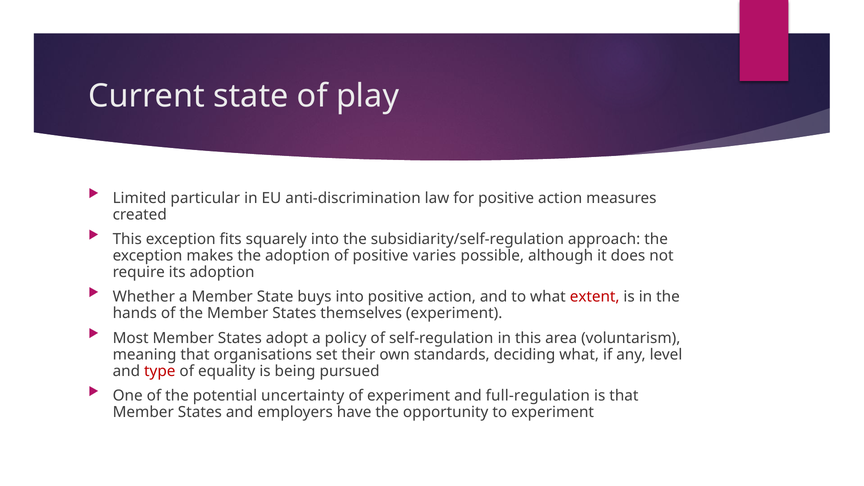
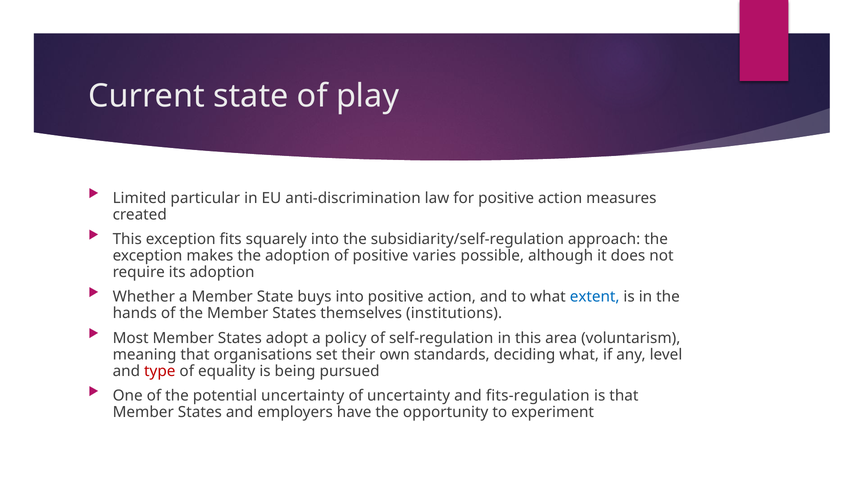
extent colour: red -> blue
themselves experiment: experiment -> institutions
of experiment: experiment -> uncertainty
full-regulation: full-regulation -> fits-regulation
